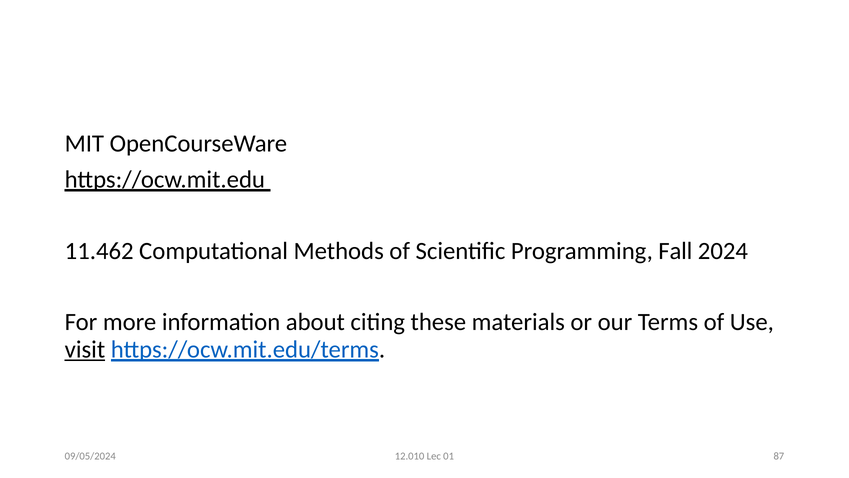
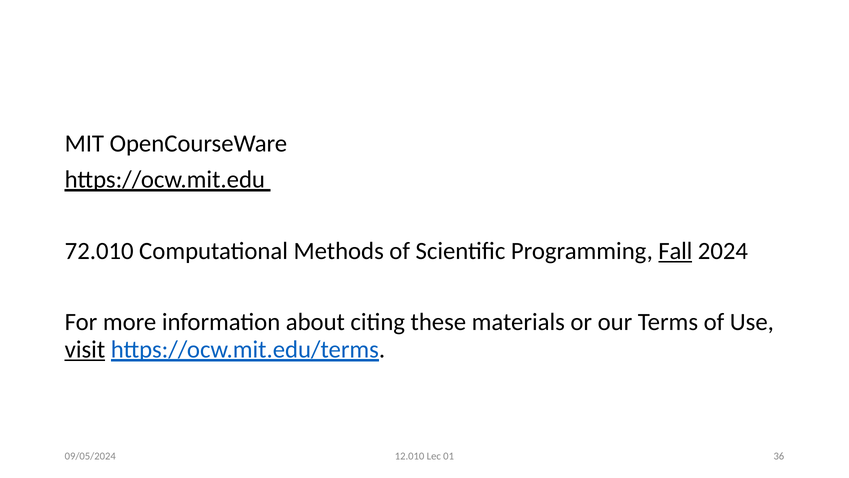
11.462: 11.462 -> 72.010
Fall underline: none -> present
87: 87 -> 36
